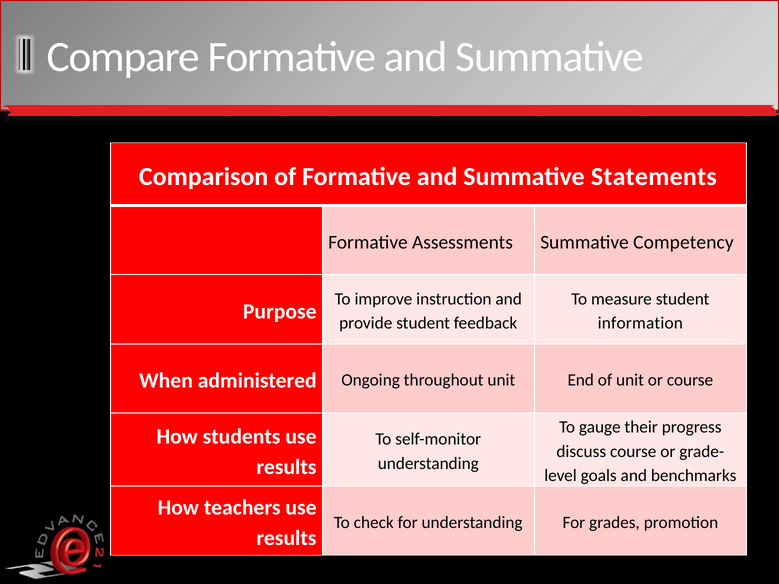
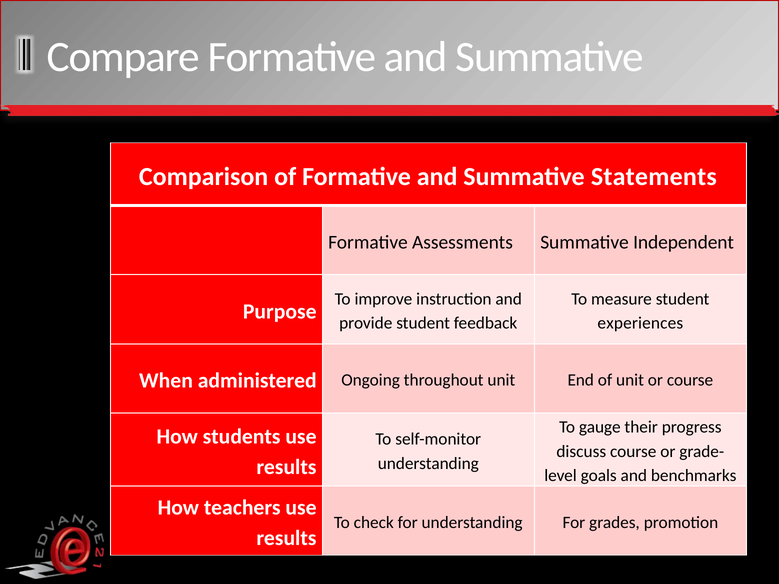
Competency: Competency -> Independent
information: information -> experiences
